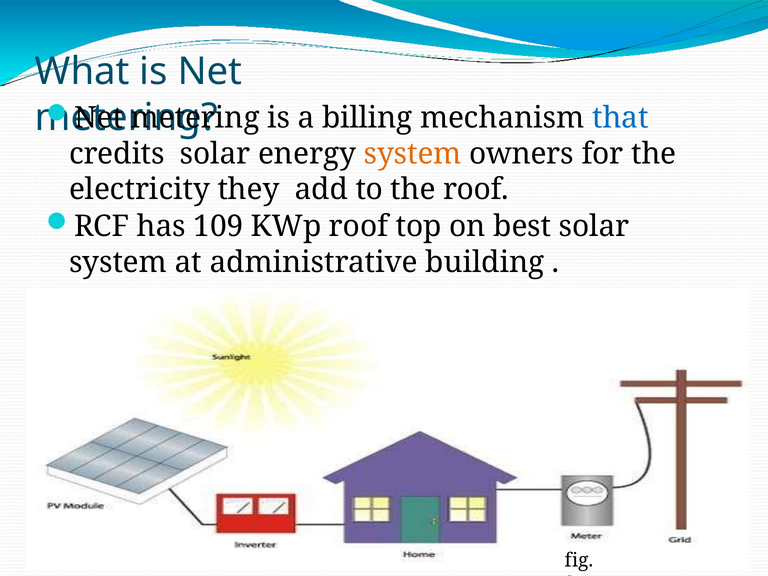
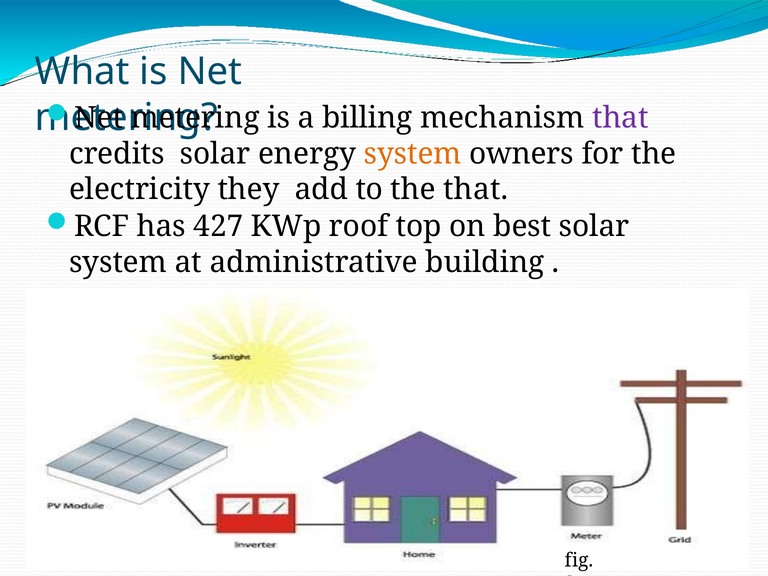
that at (620, 118) colour: blue -> purple
the roof: roof -> that
109: 109 -> 427
